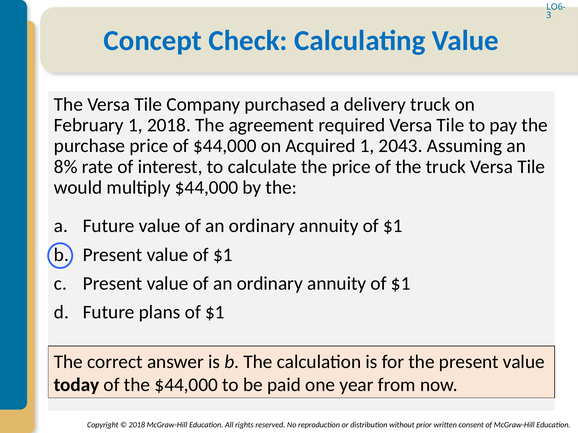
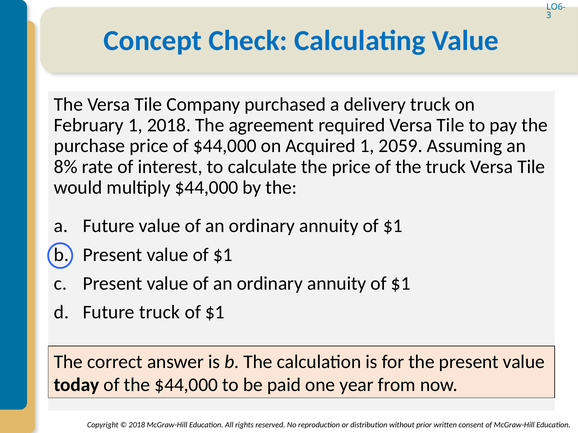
2043: 2043 -> 2059
Future plans: plans -> truck
